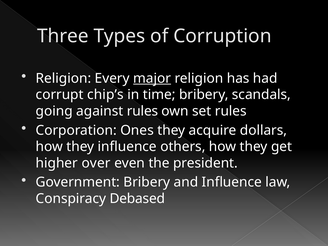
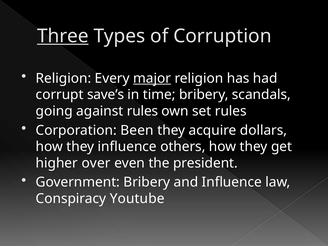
Three underline: none -> present
chip’s: chip’s -> save’s
Ones: Ones -> Been
Debased: Debased -> Youtube
